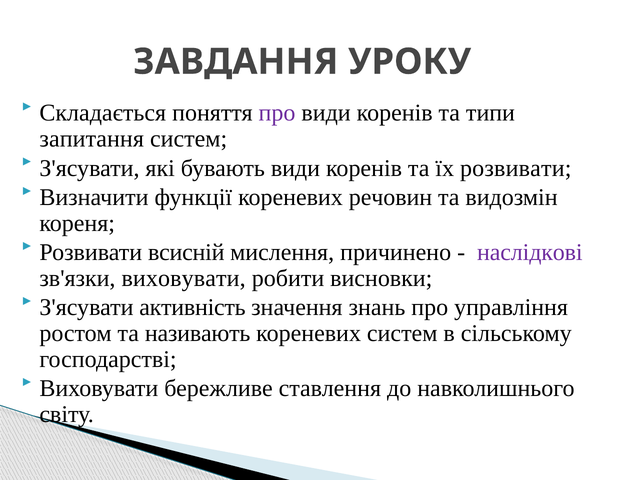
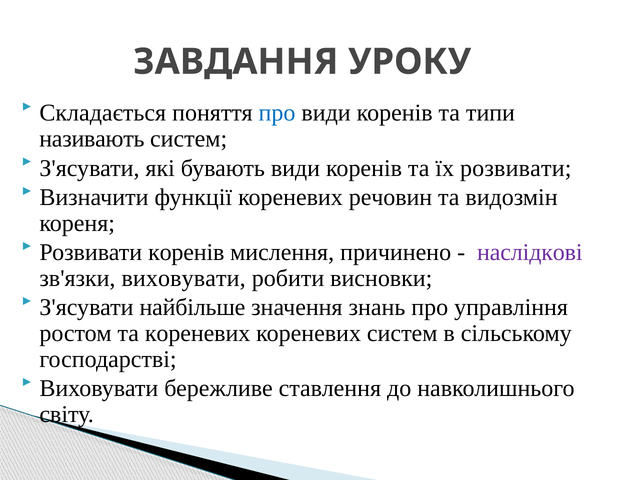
про at (277, 113) colour: purple -> blue
запитання: запитання -> називають
Розвивати всисній: всисній -> коренів
активність: активність -> найбільше
та називають: називають -> кореневих
